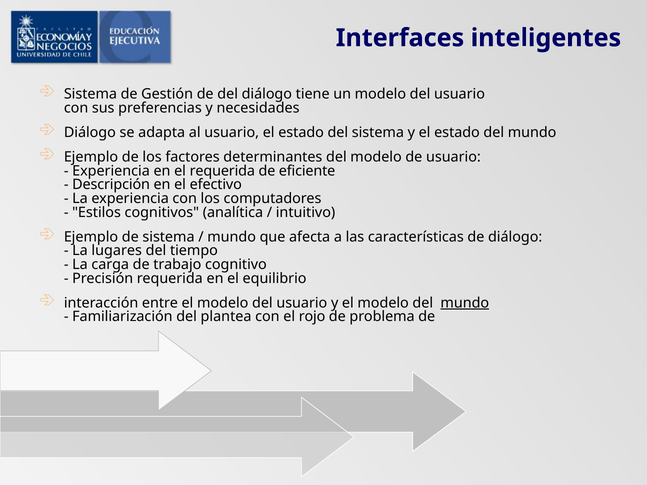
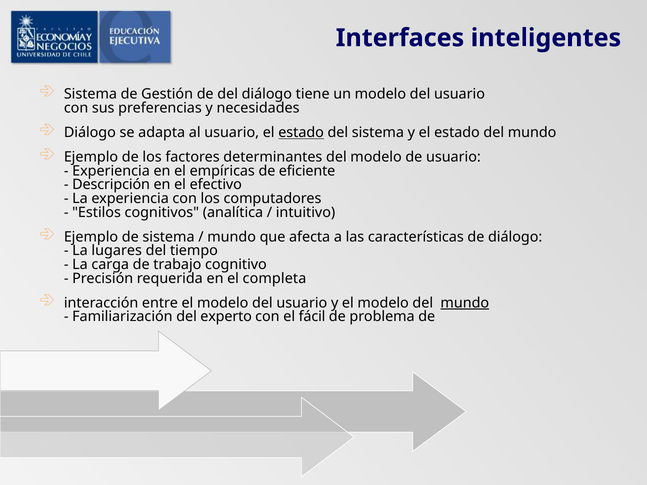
estado at (301, 133) underline: none -> present
el requerida: requerida -> empíricas
equilibrio: equilibrio -> completa
plantea: plantea -> experto
rojo: rojo -> fácil
